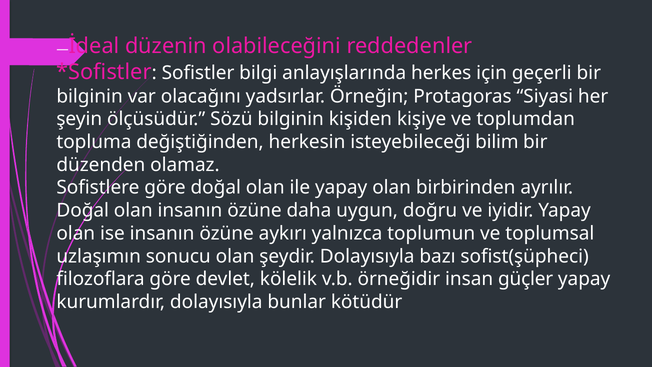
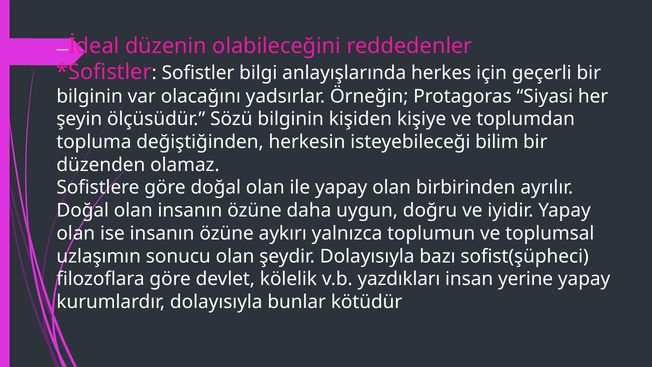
örneğidir: örneğidir -> yazdıkları
güçler: güçler -> yerine
